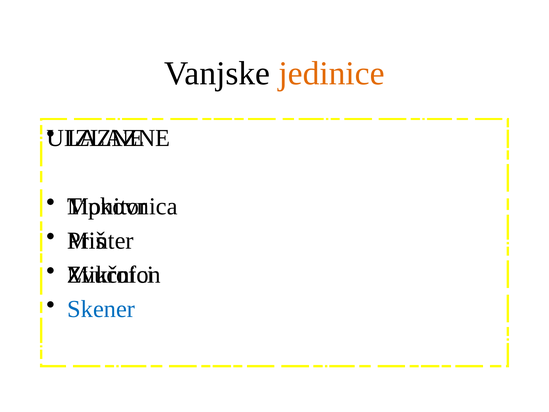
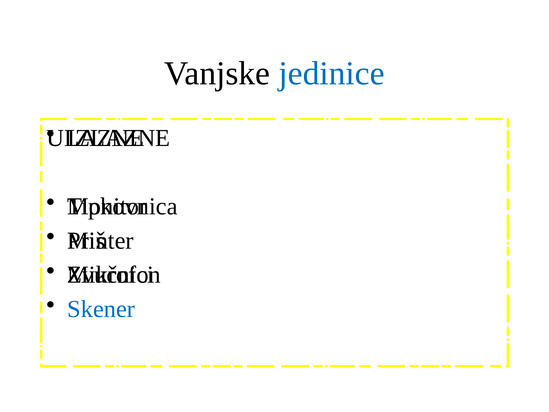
jedinice colour: orange -> blue
